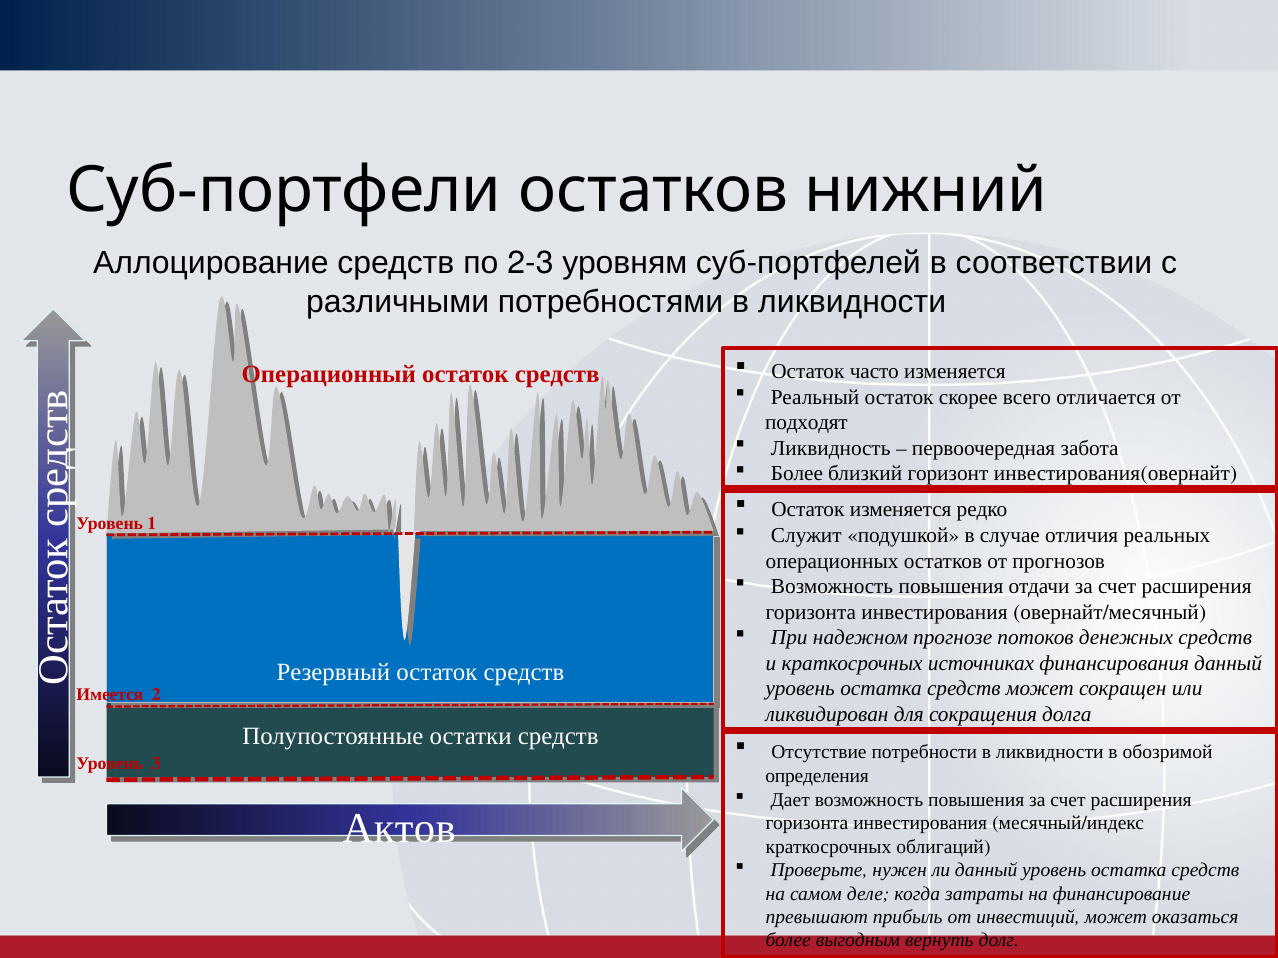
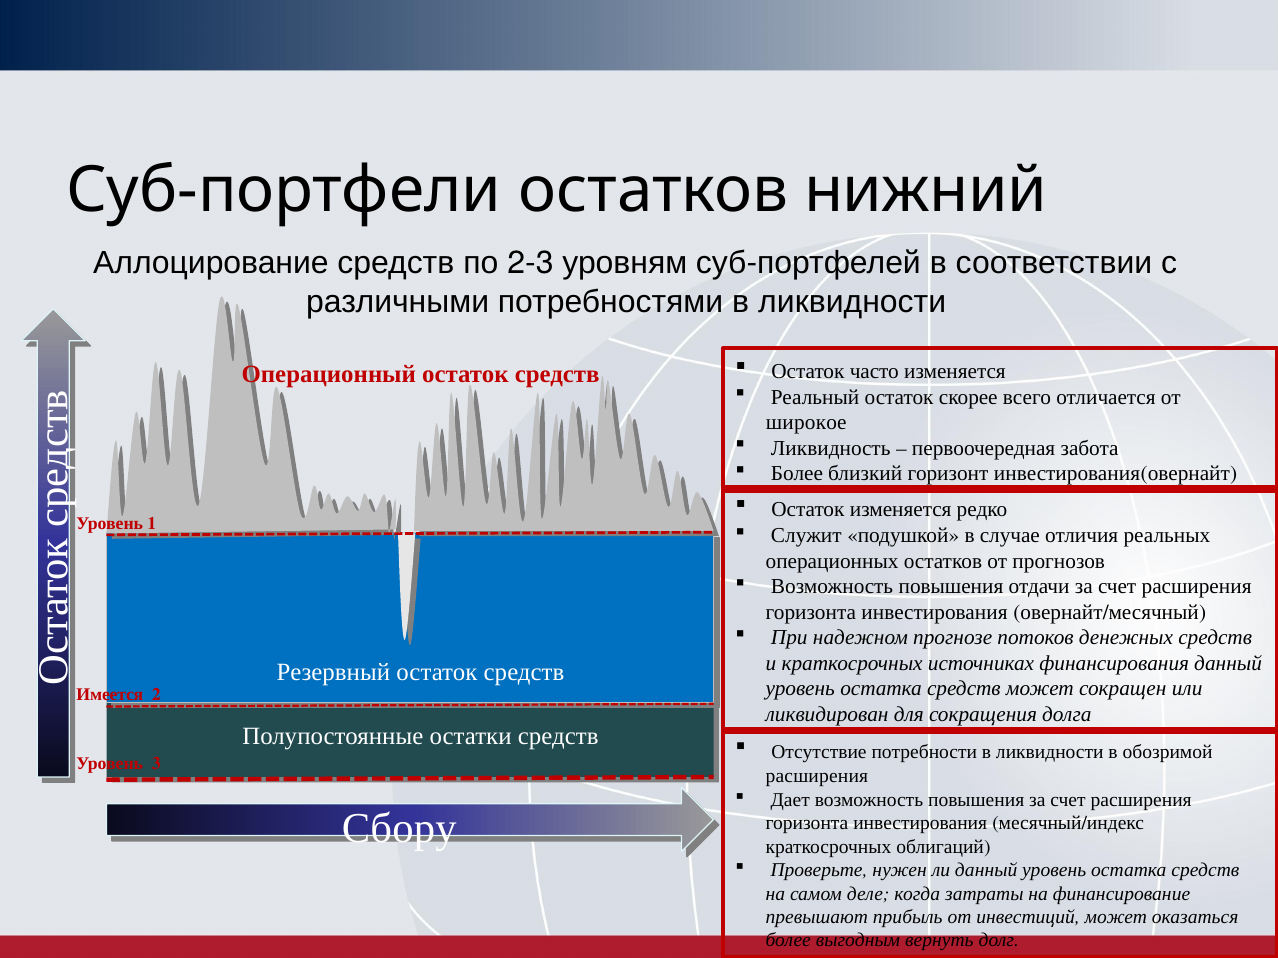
подходят: подходят -> широкое
определения at (817, 777): определения -> расширения
Актов: Актов -> Сбору
